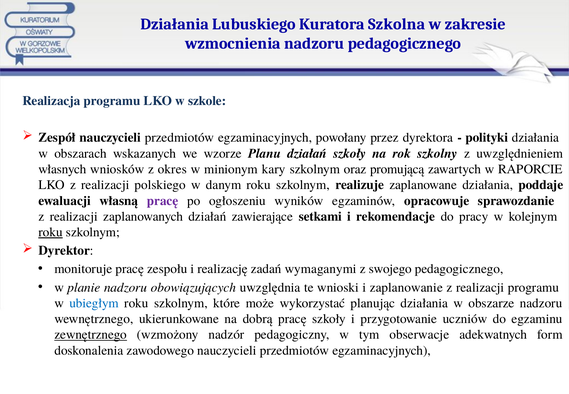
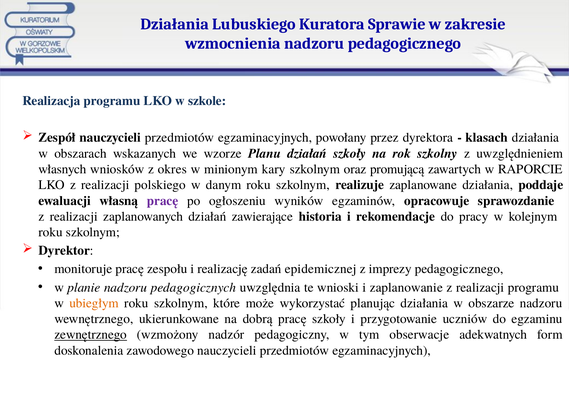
Szkolna: Szkolna -> Sprawie
polityki: polityki -> klasach
setkami: setkami -> historia
roku at (51, 232) underline: present -> none
wymaganymi: wymaganymi -> epidemicznej
swojego: swojego -> imprezy
obowiązujących: obowiązujących -> pedagogicznych
ubiegłym colour: blue -> orange
